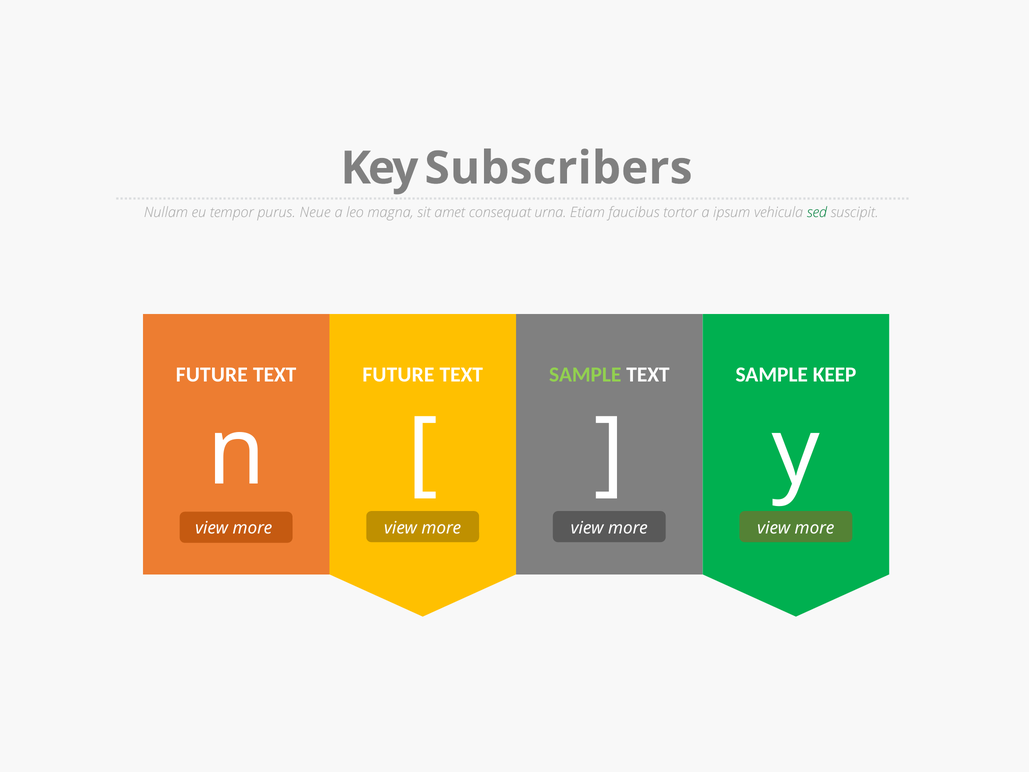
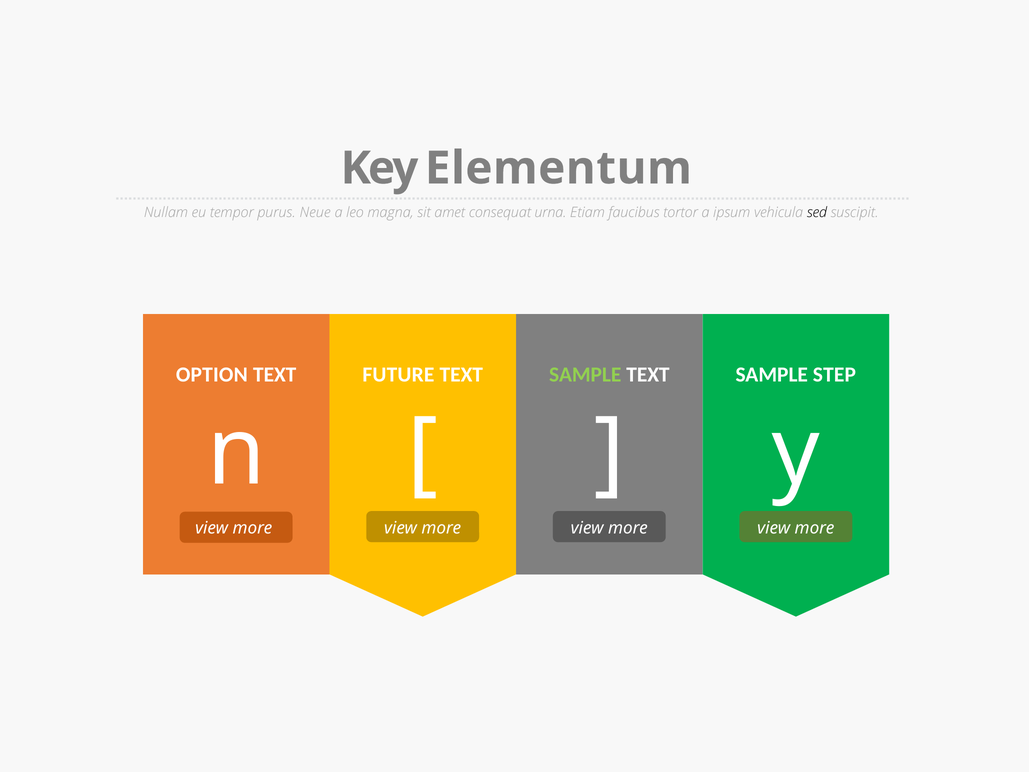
Subscribers: Subscribers -> Elementum
sed colour: green -> black
FUTURE at (212, 375): FUTURE -> OPTION
KEEP: KEEP -> STEP
